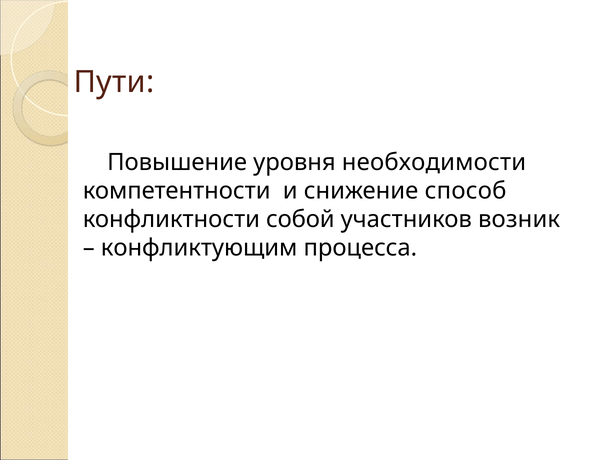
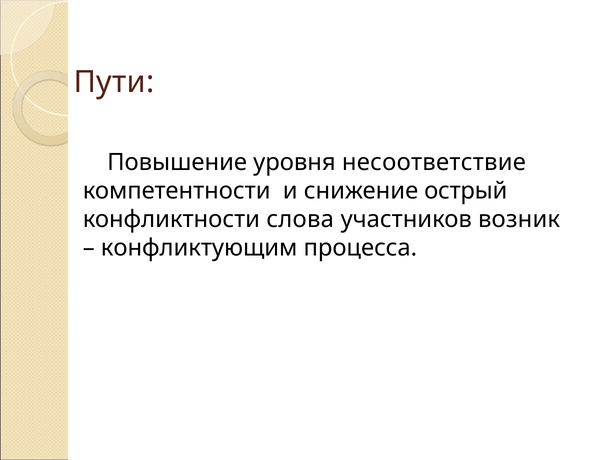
необходимости: необходимости -> несоответствие
способ: способ -> острый
собой: собой -> слова
